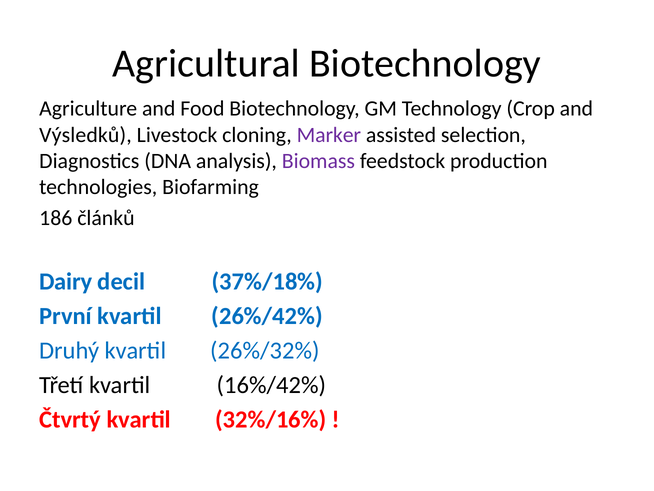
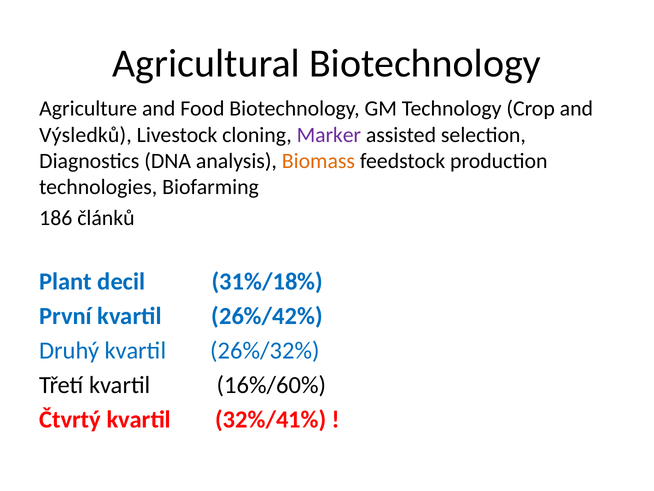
Biomass colour: purple -> orange
Dairy: Dairy -> Plant
37%/18%: 37%/18% -> 31%/18%
16%/42%: 16%/42% -> 16%/60%
32%/16%: 32%/16% -> 32%/41%
